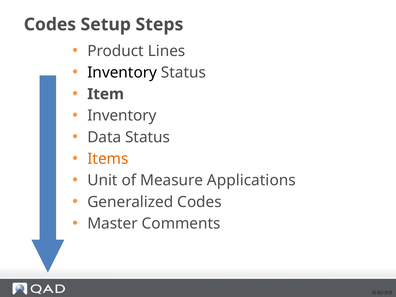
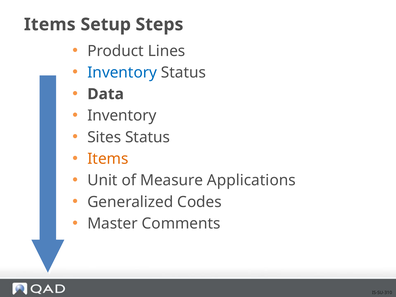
Codes at (50, 24): Codes -> Items
Inventory at (122, 72) colour: black -> blue
Item: Item -> Data
Data: Data -> Sites
